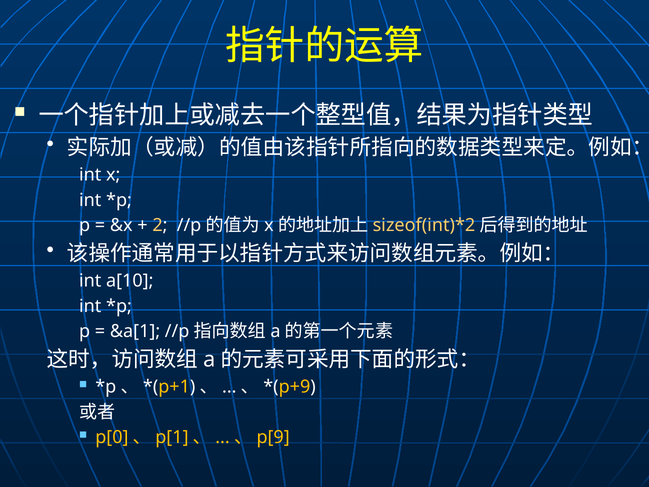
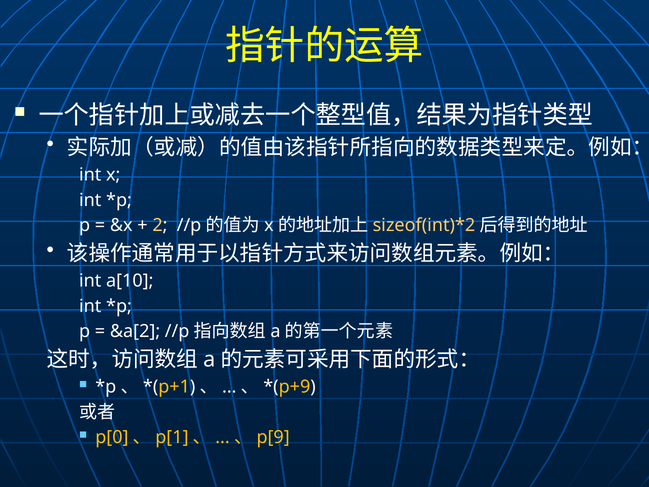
&a[1: &a[1 -> &a[2
